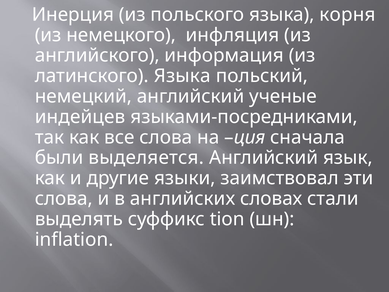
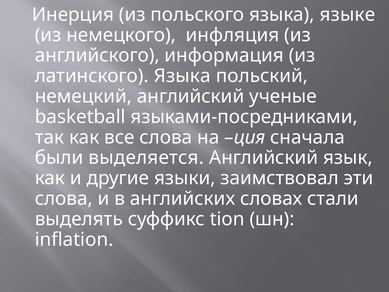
корня: корня -> языке
индейцев: индейцев -> basketball
